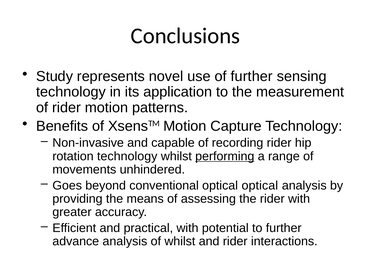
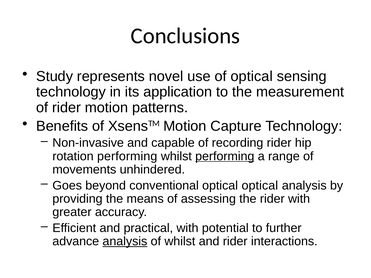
of further: further -> optical
rotation technology: technology -> performing
analysis at (125, 242) underline: none -> present
